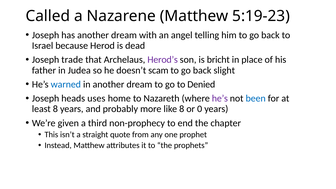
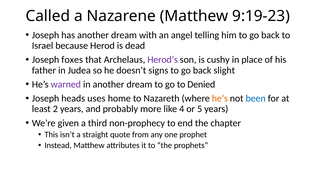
5:19-23: 5:19-23 -> 9:19-23
trade: trade -> foxes
bricht: bricht -> cushy
scam: scam -> signs
warned colour: blue -> purple
he’s at (220, 98) colour: purple -> orange
least 8: 8 -> 2
like 8: 8 -> 4
0: 0 -> 5
